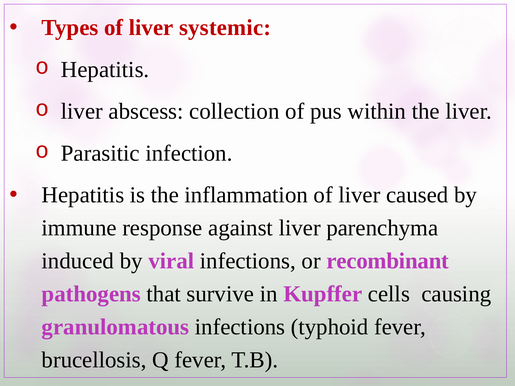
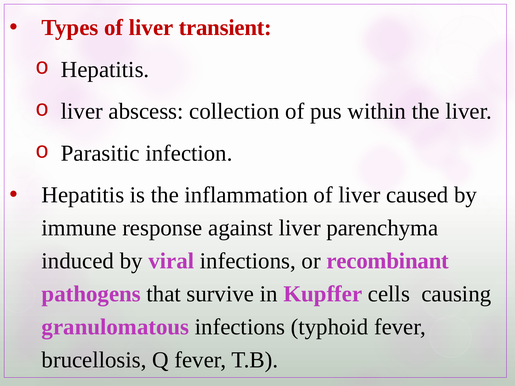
systemic: systemic -> transient
